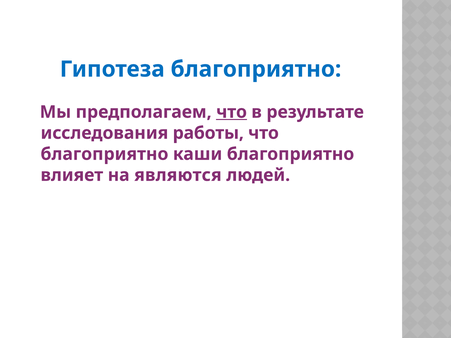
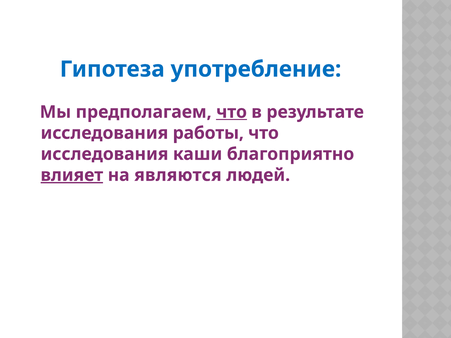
Гипотеза благоприятно: благоприятно -> употребление
благоприятно at (104, 154): благоприятно -> исследования
влияет underline: none -> present
